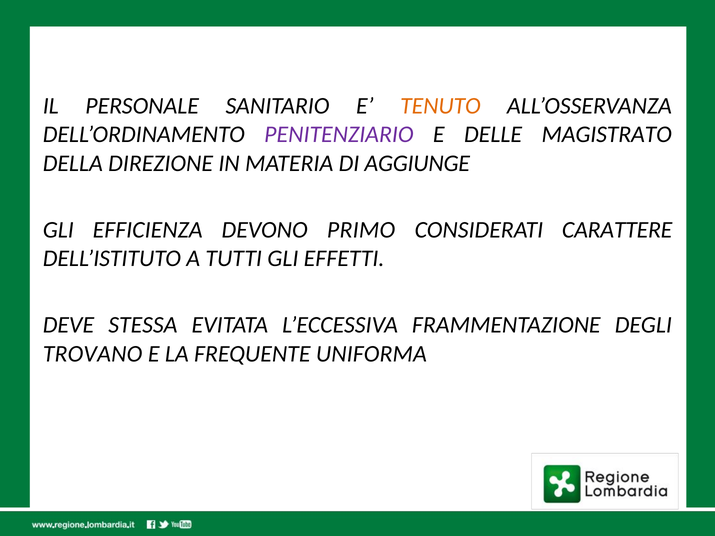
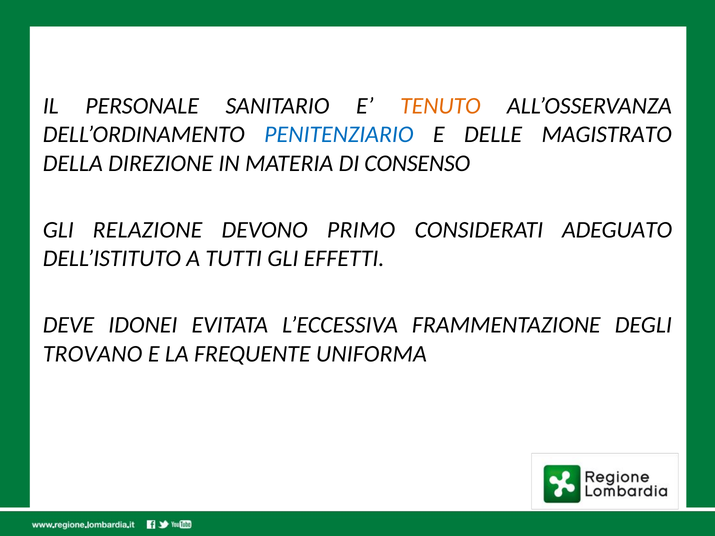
PENITENZIARIO colour: purple -> blue
AGGIUNGE: AGGIUNGE -> CONSENSO
EFFICIENZA: EFFICIENZA -> RELAZIONE
CARATTERE: CARATTERE -> ADEGUATO
STESSA: STESSA -> IDONEI
